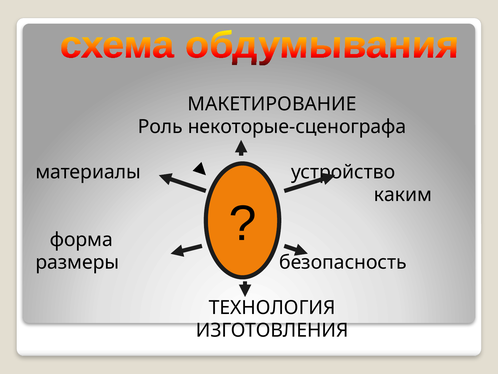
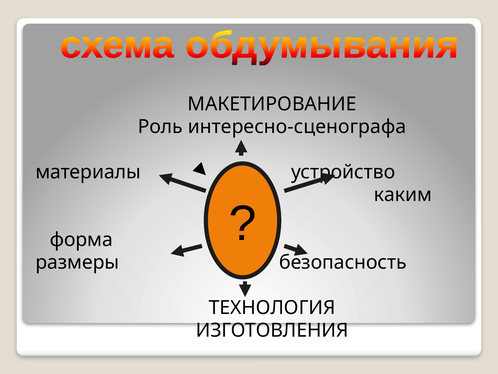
некоторые-сценографа: некоторые-сценографа -> интересно-сценографа
